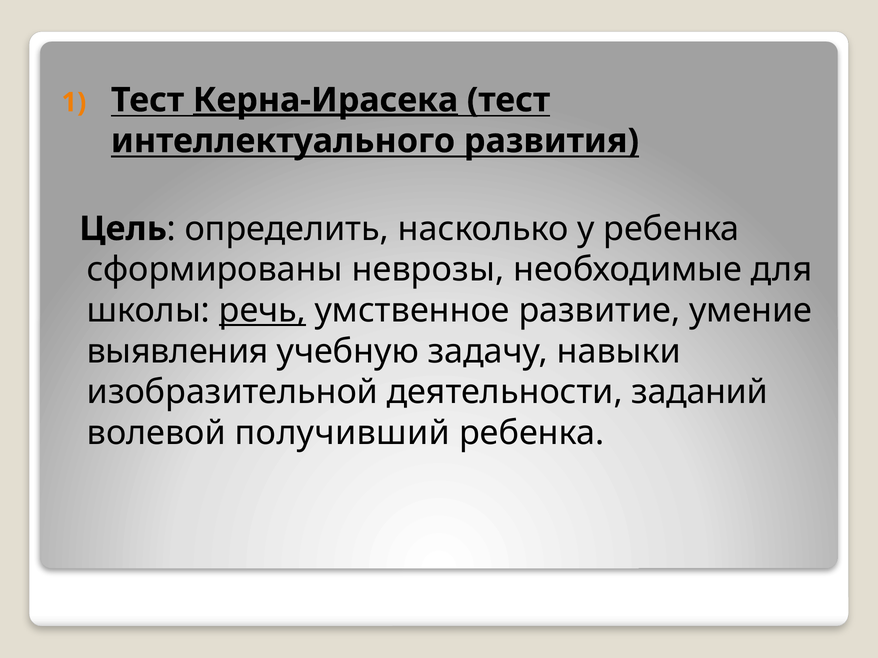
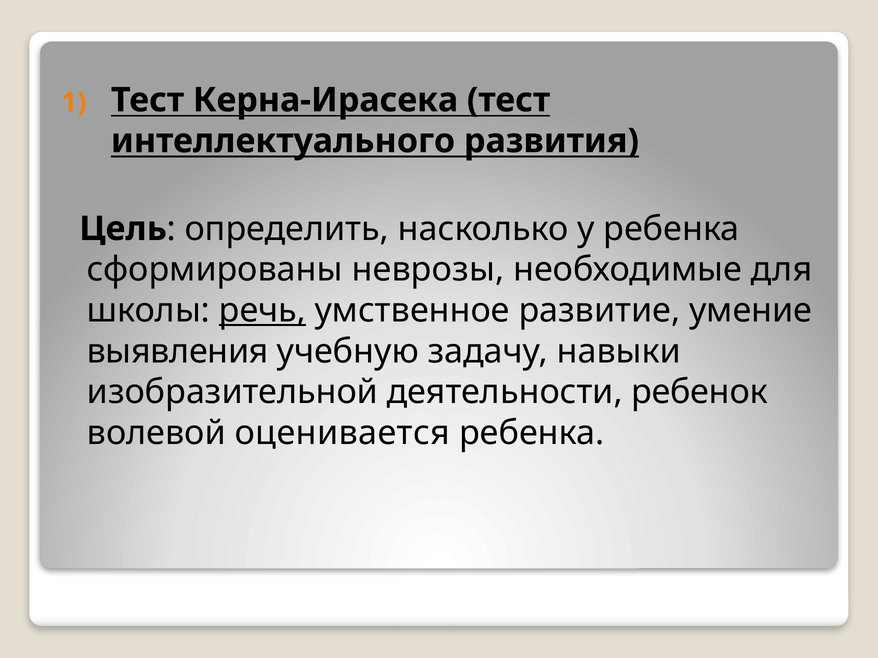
Керна-Ирасека underline: present -> none
заданий: заданий -> ребенок
получивший: получивший -> оценивается
